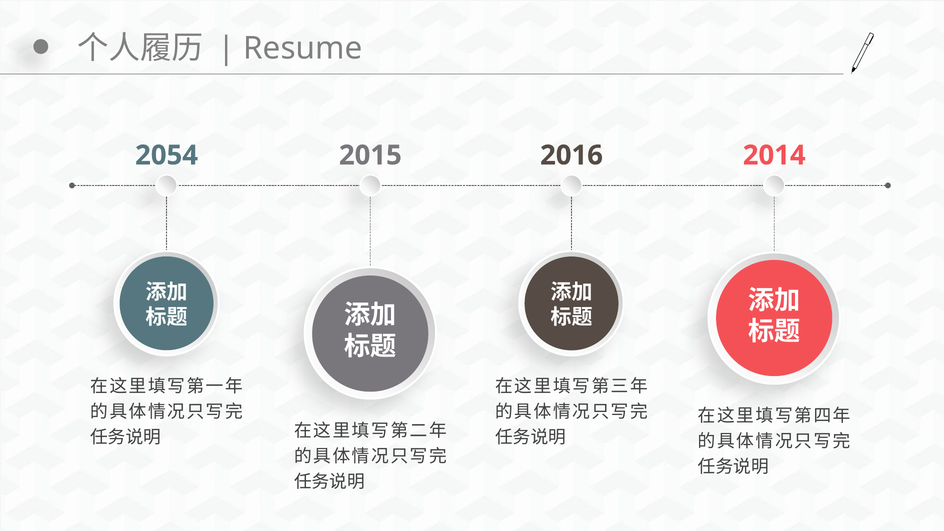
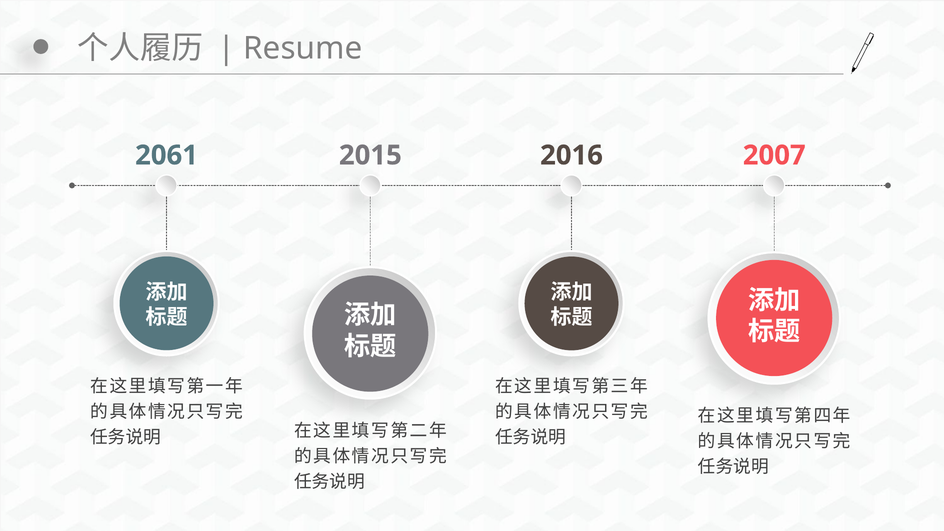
2054: 2054 -> 2061
2014: 2014 -> 2007
